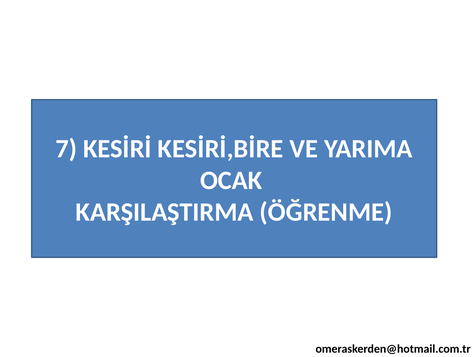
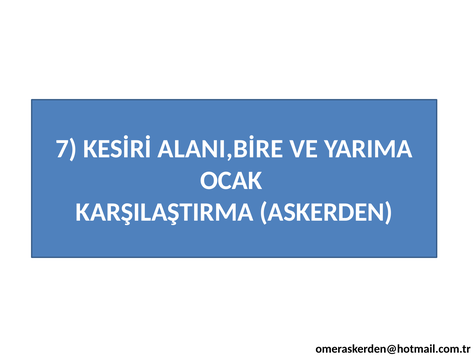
KESİRİ,BİRE: KESİRİ,BİRE -> ALANI,BİRE
ÖĞRENME: ÖĞRENME -> ASKERDEN
